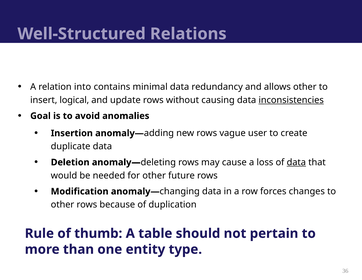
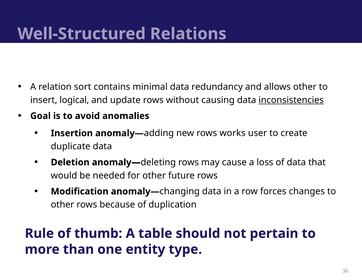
into: into -> sort
vague: vague -> works
data at (296, 162) underline: present -> none
